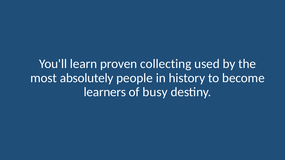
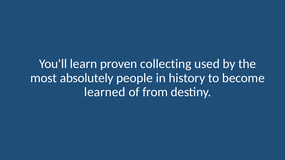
learners: learners -> learned
busy: busy -> from
